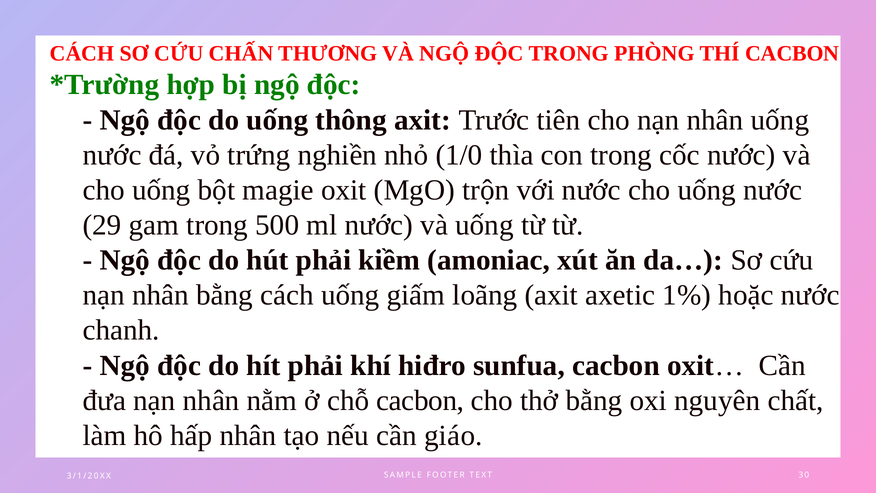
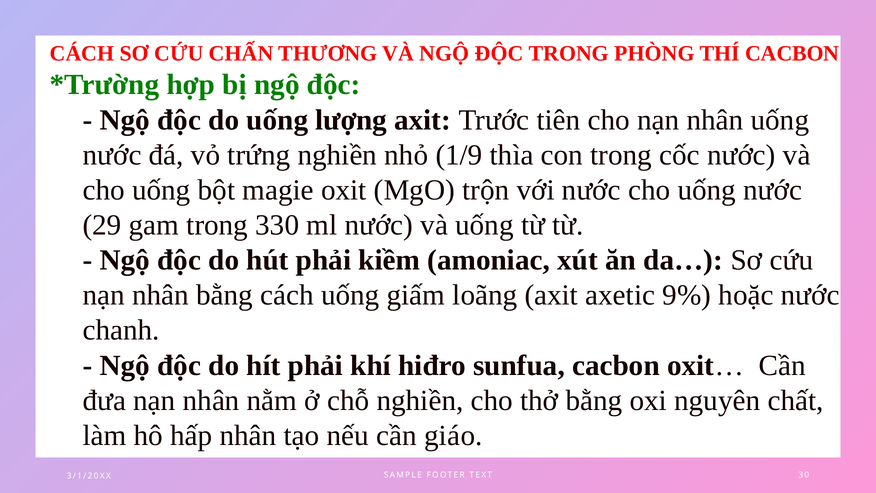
thông: thông -> lượng
1/0: 1/0 -> 1/9
500: 500 -> 330
1%: 1% -> 9%
chỗ cacbon: cacbon -> nghiền
